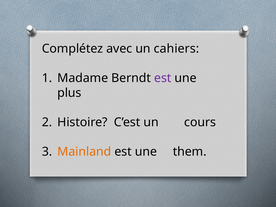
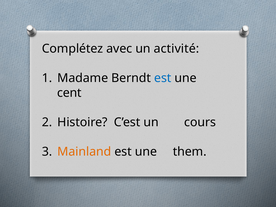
cahiers: cahiers -> activité
est at (163, 78) colour: purple -> blue
plus: plus -> cent
